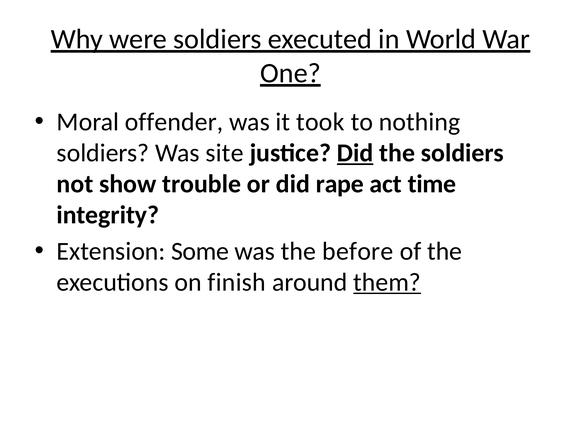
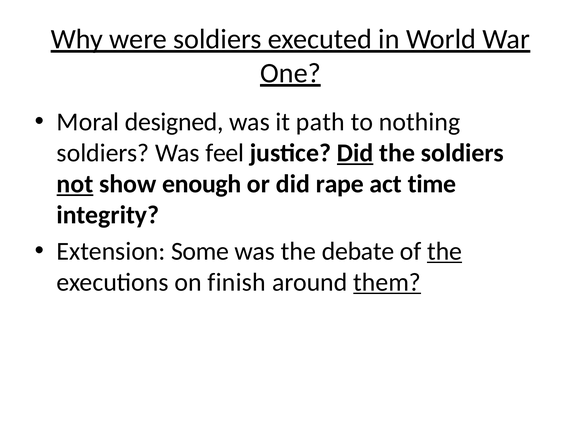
offender: offender -> designed
took: took -> path
site: site -> feel
not underline: none -> present
trouble: trouble -> enough
before: before -> debate
the at (445, 251) underline: none -> present
